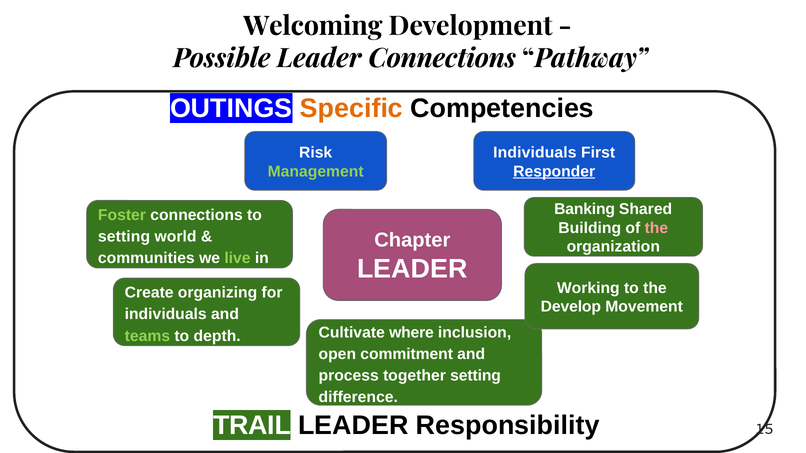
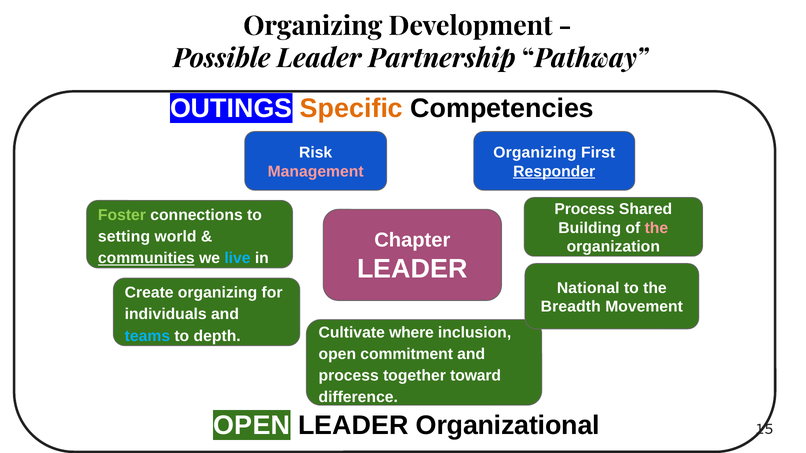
Welcoming at (313, 26): Welcoming -> Organizing
Leader Connections: Connections -> Partnership
Individuals at (535, 153): Individuals -> Organizing
Management colour: light green -> pink
Banking at (585, 209): Banking -> Process
communities underline: none -> present
live colour: light green -> light blue
Working: Working -> National
Develop: Develop -> Breadth
teams colour: light green -> light blue
together setting: setting -> toward
TRAIL at (252, 426): TRAIL -> OPEN
Responsibility: Responsibility -> Organizational
